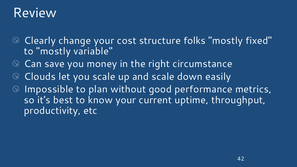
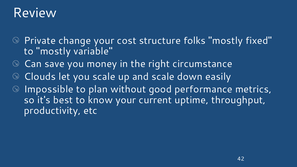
Clearly: Clearly -> Private
